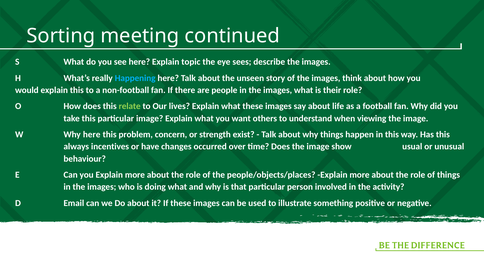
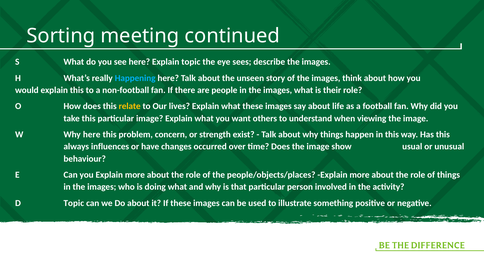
relate colour: light green -> yellow
incentives: incentives -> influences
D Email: Email -> Topic
